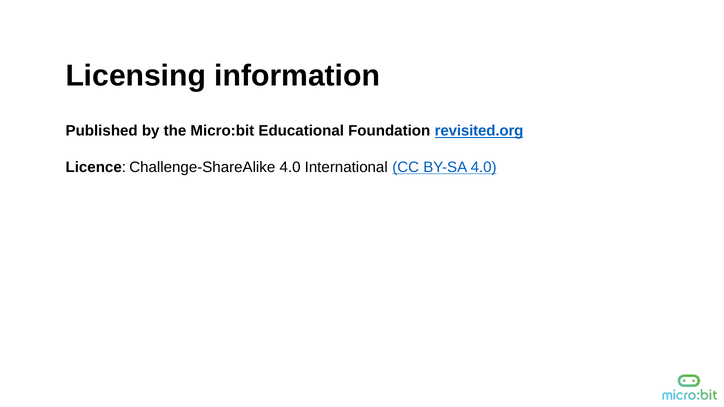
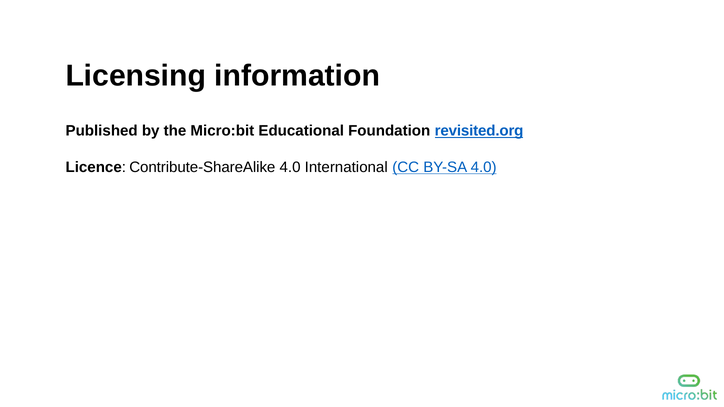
Challenge-ShareAlike: Challenge-ShareAlike -> Contribute-ShareAlike
